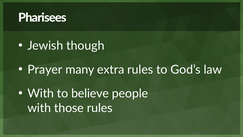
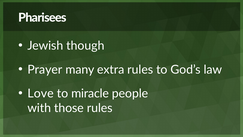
With at (41, 93): With -> Love
believe: believe -> miracle
